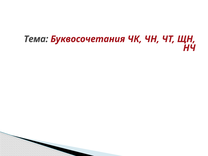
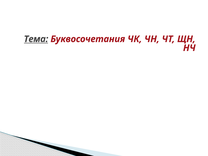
Тема underline: none -> present
